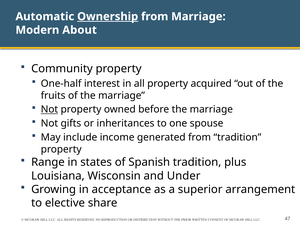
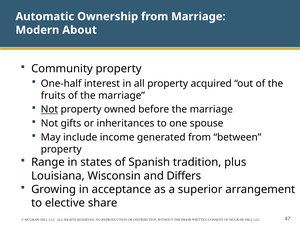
Ownership underline: present -> none
from tradition: tradition -> between
Under: Under -> Differs
